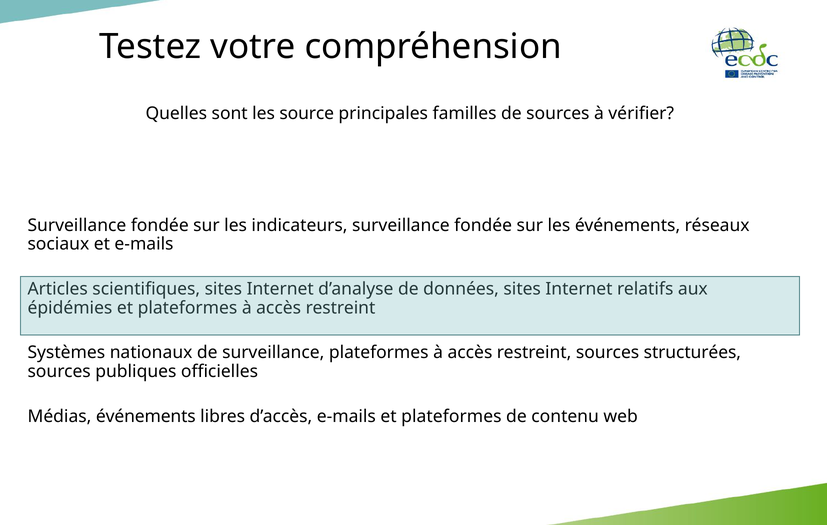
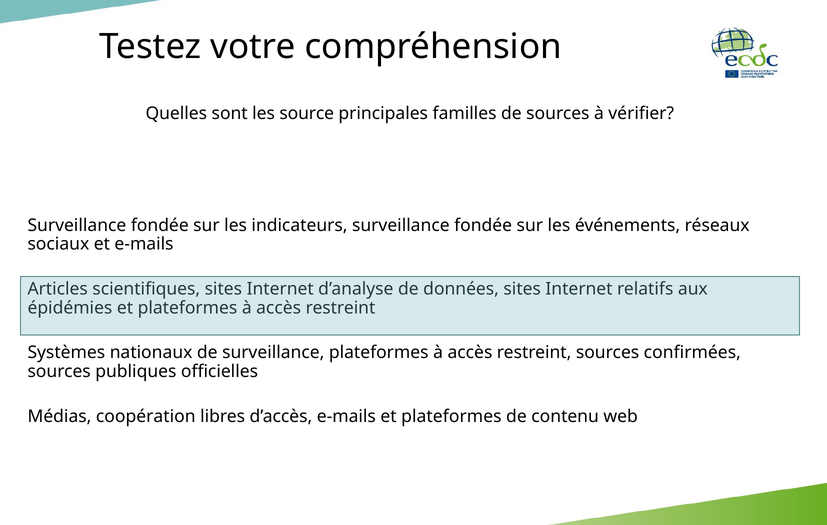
structurées: structurées -> confirmées
Médias événements: événements -> coopération
